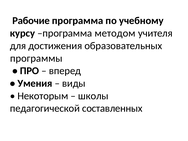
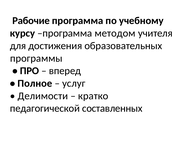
Умения: Умения -> Полное
виды: виды -> услуг
Некоторым: Некоторым -> Делимости
школы: школы -> кратко
